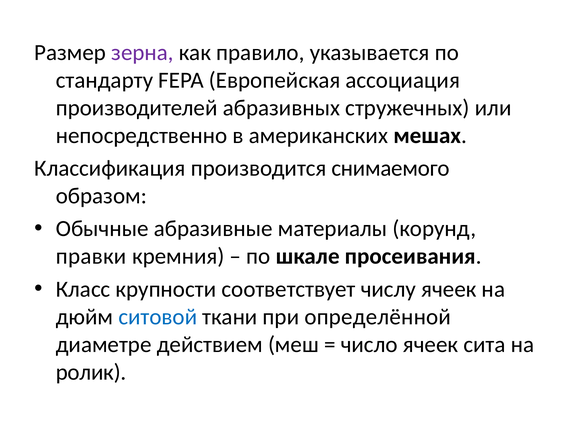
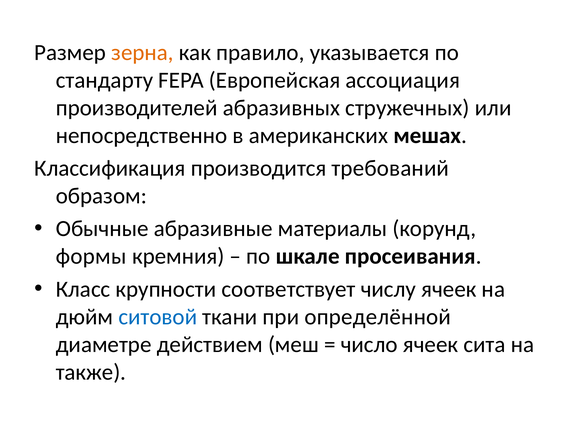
зерна colour: purple -> orange
снимаемого: снимаемого -> требований
правки: правки -> формы
ролик: ролик -> также
